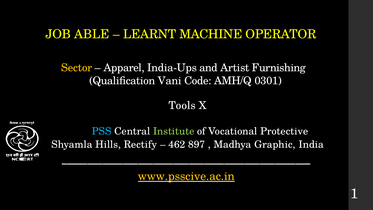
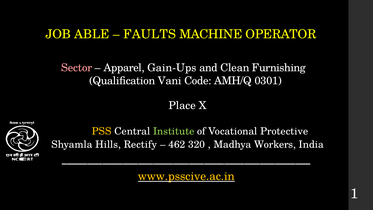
LEARNT: LEARNT -> FAULTS
Sector colour: yellow -> pink
India-Ups: India-Ups -> Gain-Ups
Artist: Artist -> Clean
Tools: Tools -> Place
PSS colour: light blue -> yellow
897: 897 -> 320
Graphic: Graphic -> Workers
